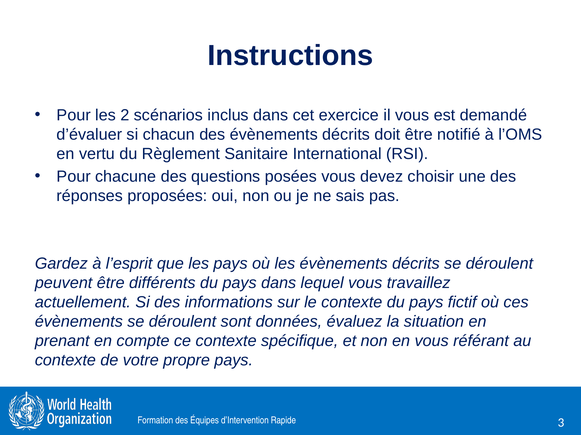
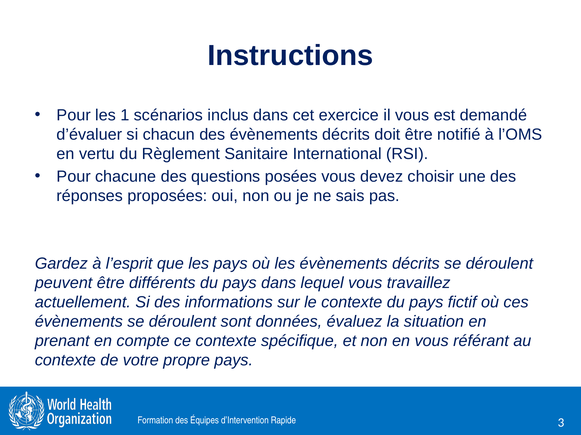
2: 2 -> 1
